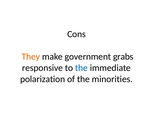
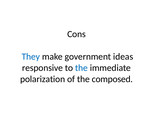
They colour: orange -> blue
grabs: grabs -> ideas
minorities: minorities -> composed
